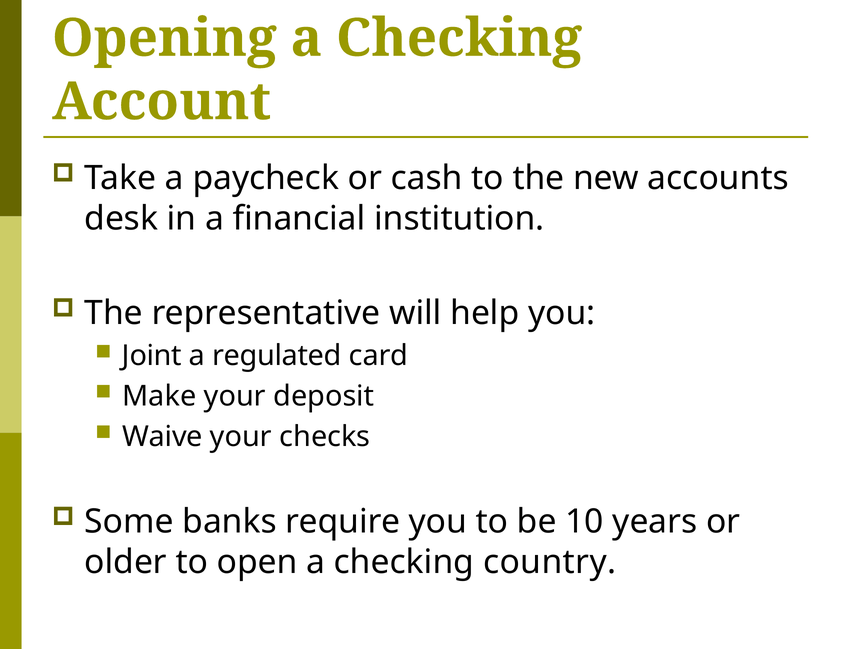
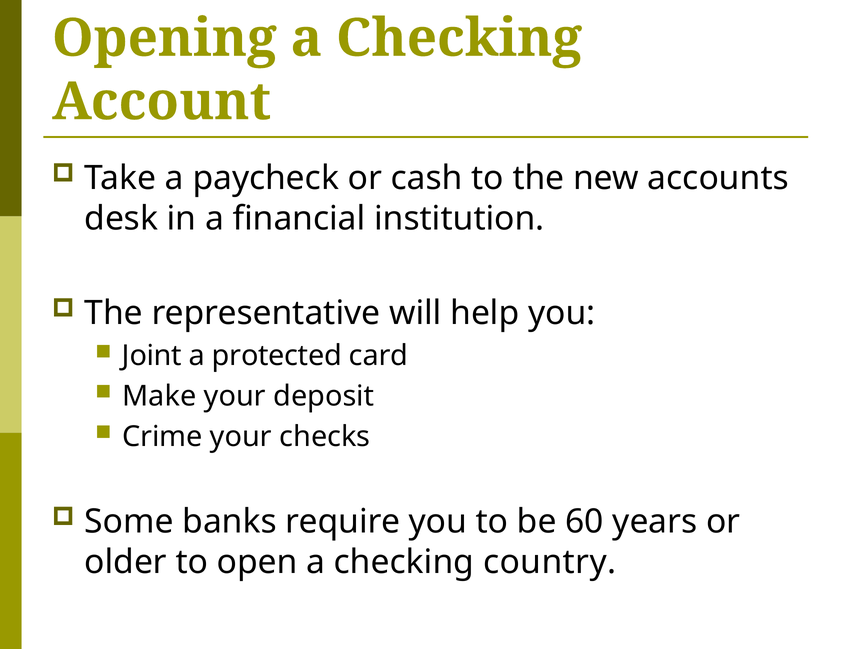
regulated: regulated -> protected
Waive: Waive -> Crime
10: 10 -> 60
